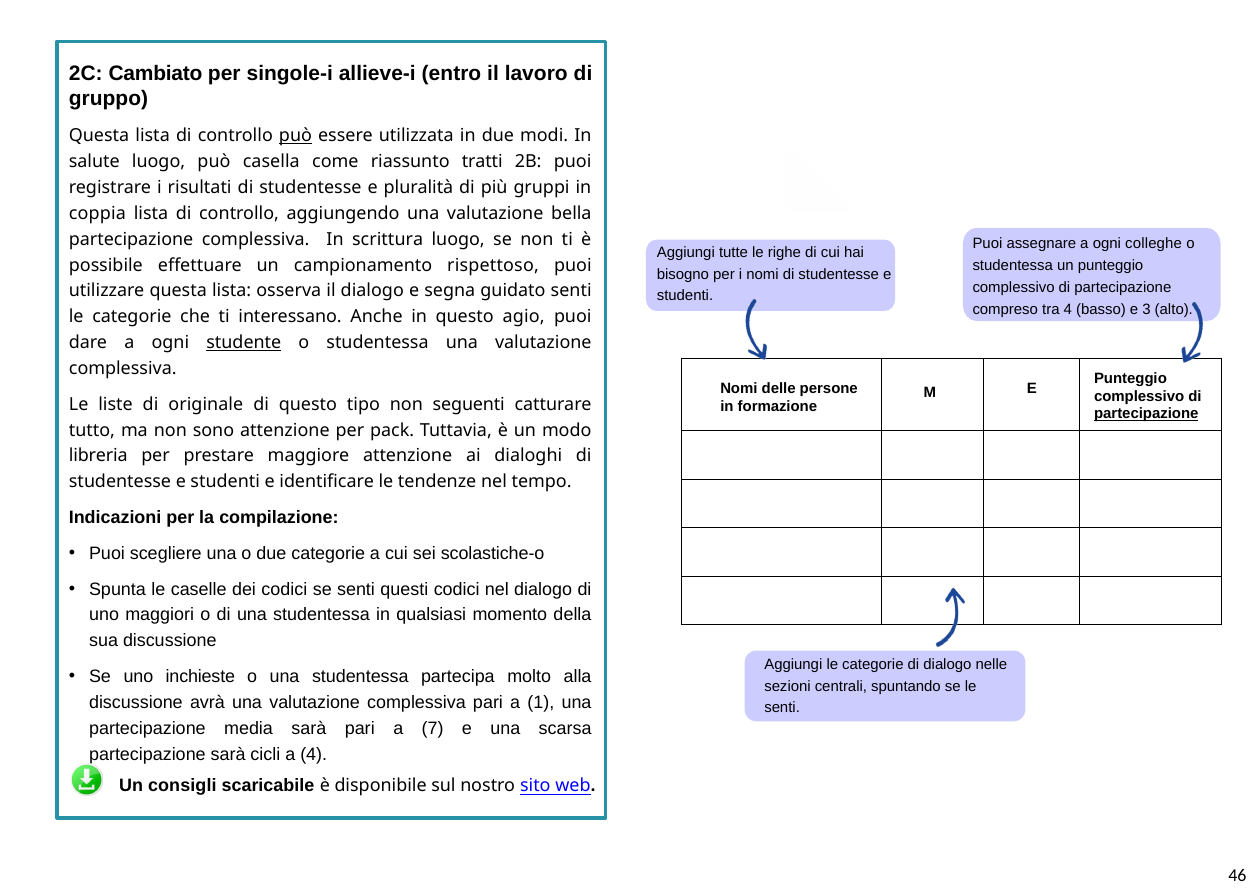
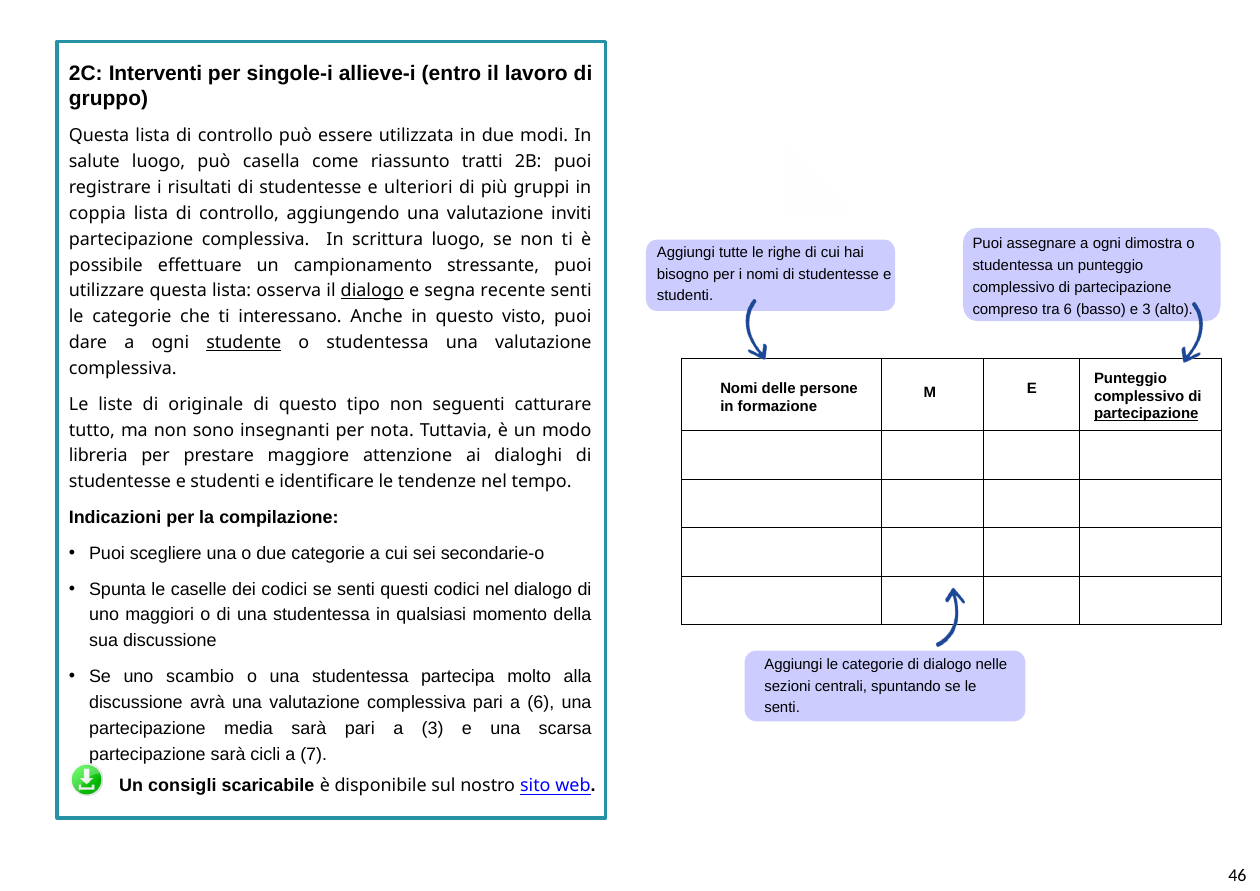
Cambiato: Cambiato -> Interventi
può at (295, 136) underline: present -> none
pluralità: pluralità -> ulteriori
bella: bella -> inviti
colleghe: colleghe -> dimostra
rispettoso: rispettoso -> stressante
dialogo at (372, 291) underline: none -> present
guidato: guidato -> recente
tra 4: 4 -> 6
agio: agio -> visto
sono attenzione: attenzione -> insegnanti
pack: pack -> nota
scolastiche-o: scolastiche-o -> secondarie-o
inchieste: inchieste -> scambio
a 1: 1 -> 6
a 7: 7 -> 3
a 4: 4 -> 7
